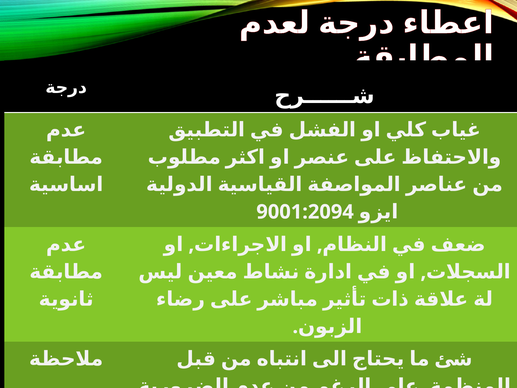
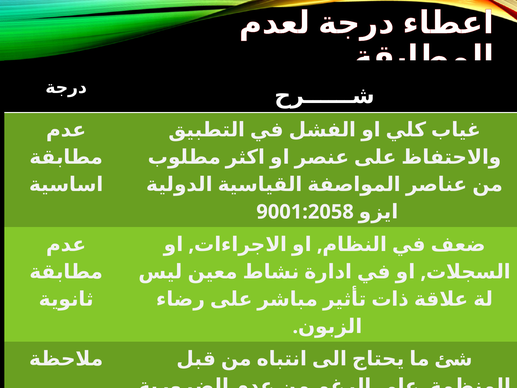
9001:2094: 9001:2094 -> 9001:2058
